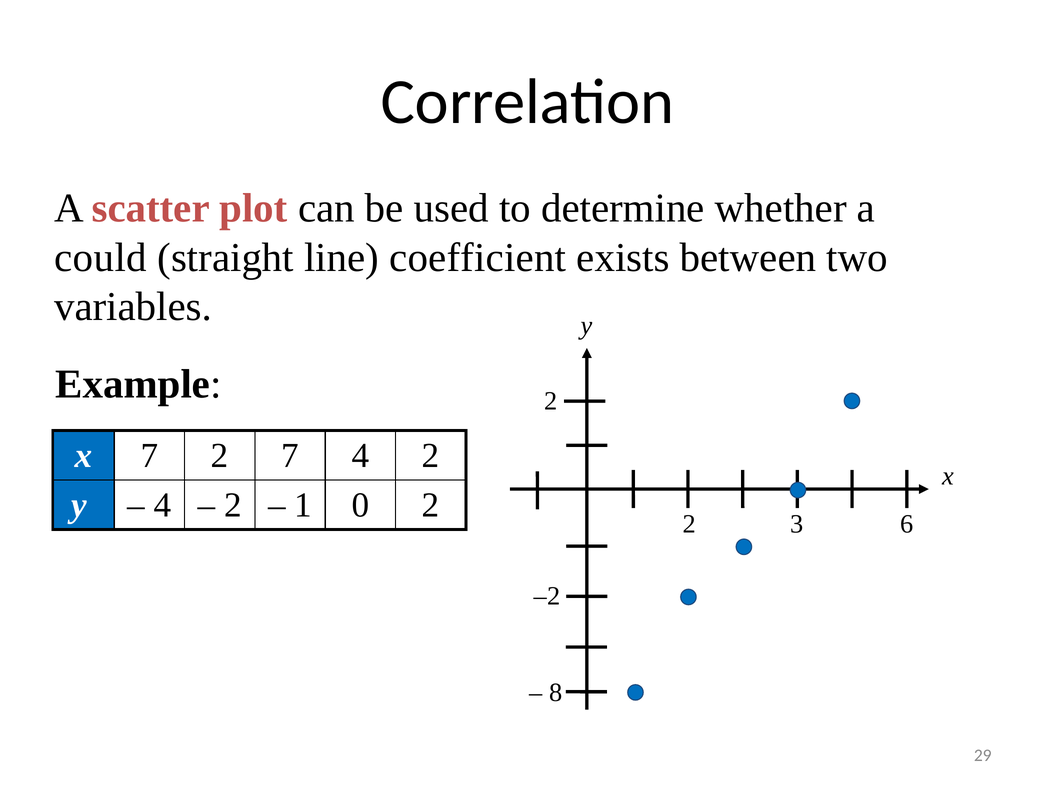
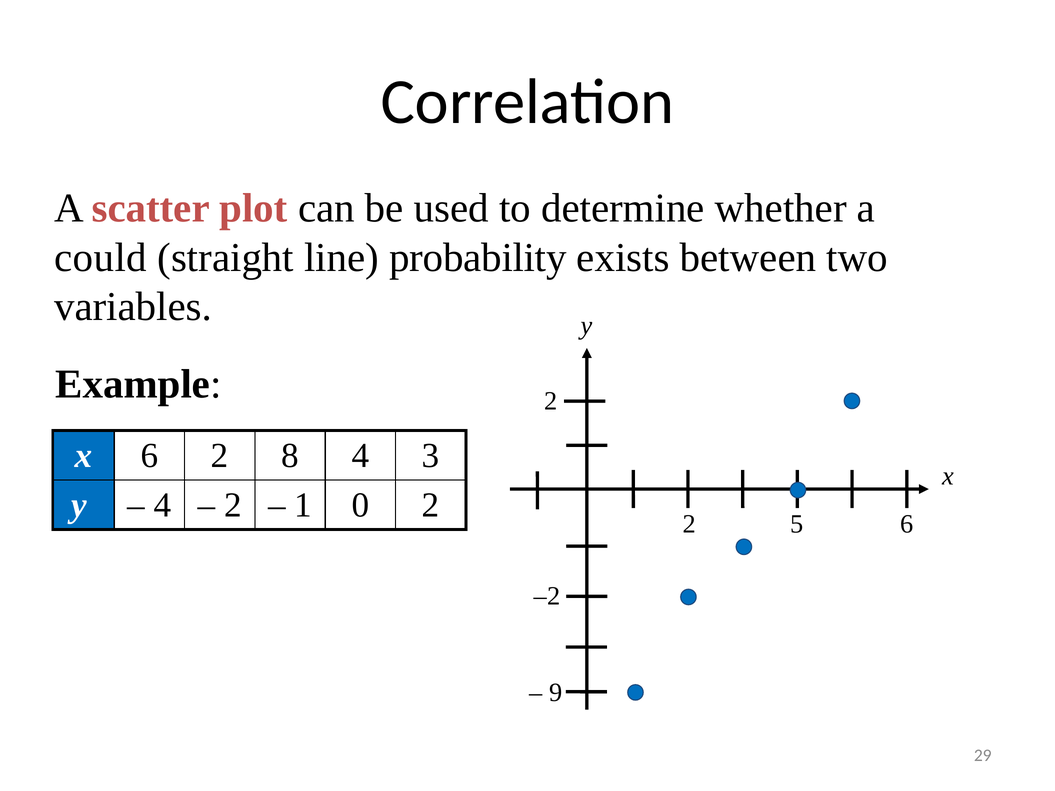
coefficient: coefficient -> probability
x 7: 7 -> 6
2 7: 7 -> 8
4 2: 2 -> 3
3: 3 -> 5
8: 8 -> 9
